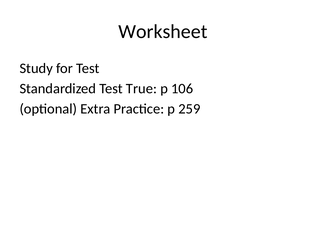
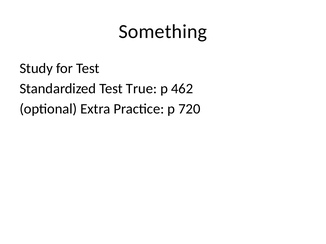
Worksheet: Worksheet -> Something
106: 106 -> 462
259: 259 -> 720
